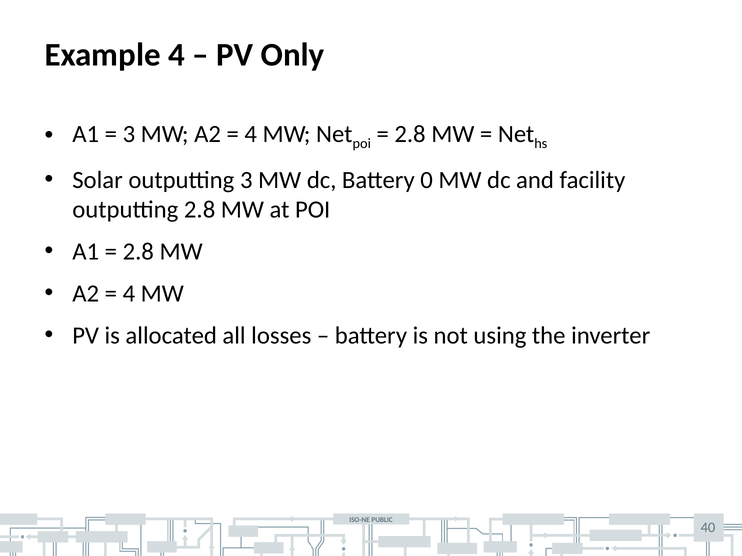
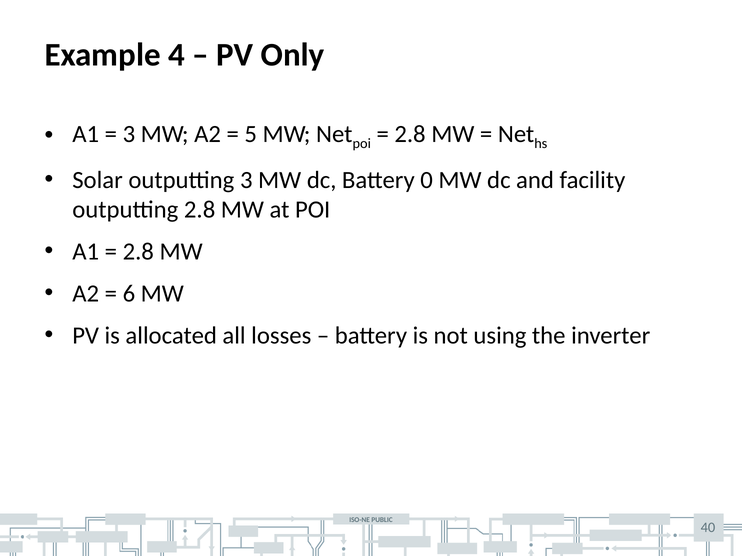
4 at (251, 134): 4 -> 5
4 at (129, 294): 4 -> 6
